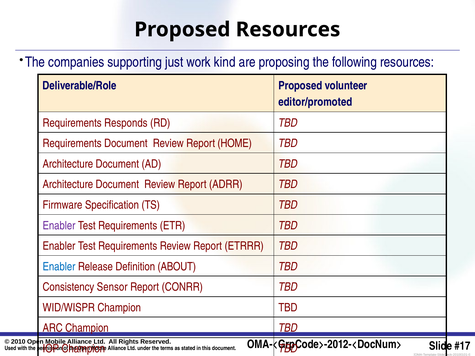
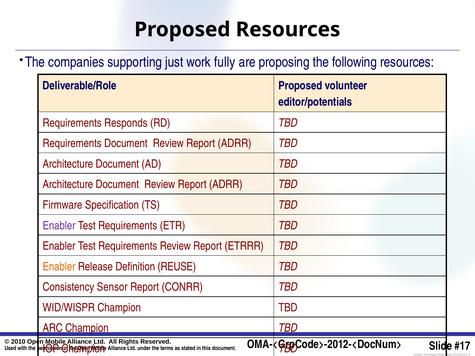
kind: kind -> fully
editor/promoted: editor/promoted -> editor/potentials
HOME at (235, 144): HOME -> ADRR
Enabler at (59, 267) colour: blue -> orange
ABOUT: ABOUT -> REUSE
